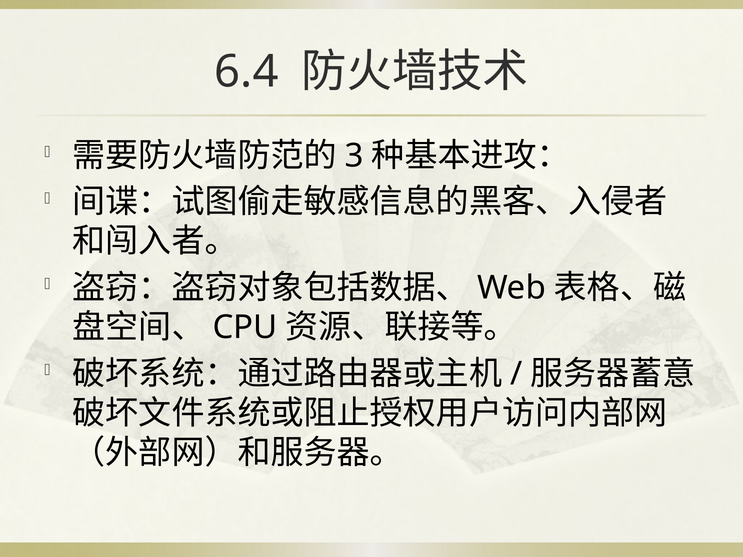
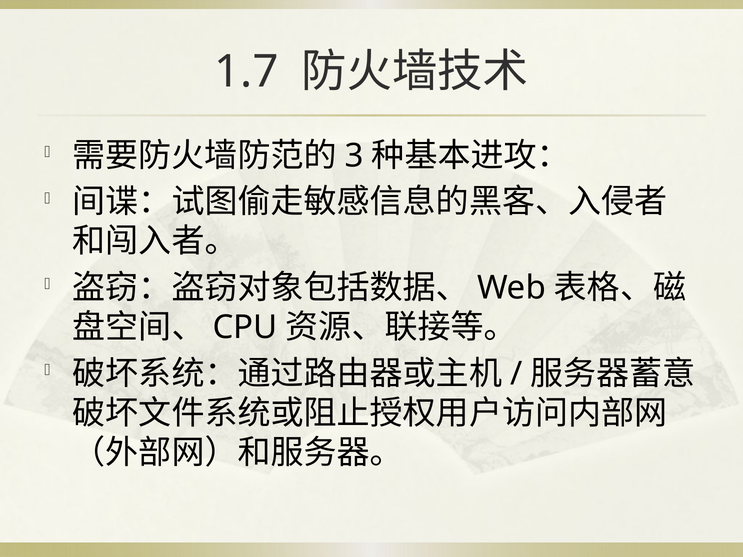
6.4: 6.4 -> 1.7
